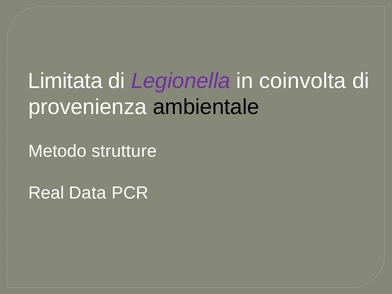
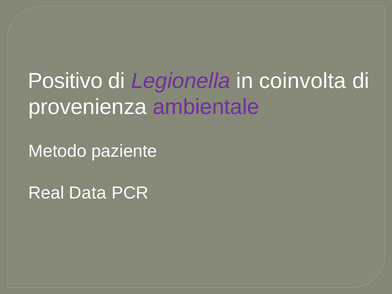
Limitata: Limitata -> Positivo
ambientale colour: black -> purple
strutture: strutture -> paziente
